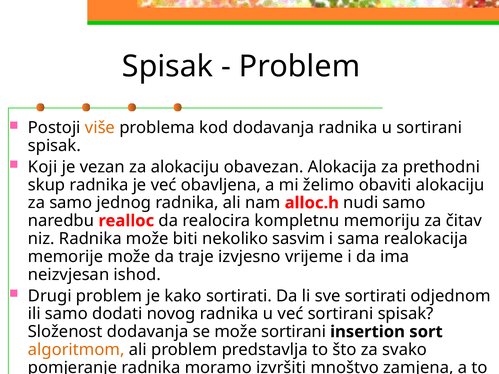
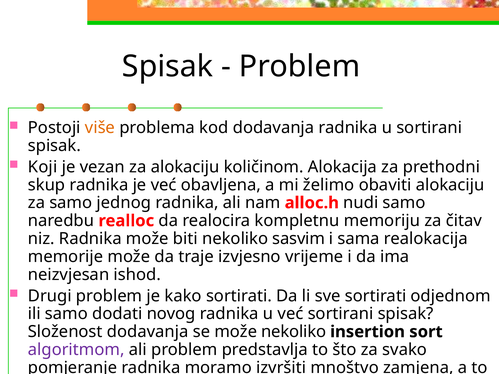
alokaciju obavezan: obavezan -> količinom
može sortirani: sortirani -> nekoliko
algoritmom colour: orange -> purple
